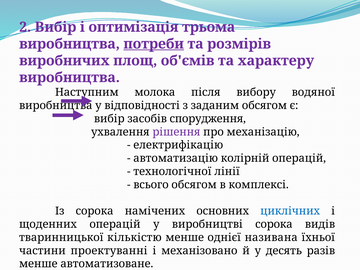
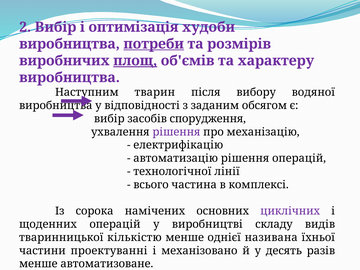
трьома: трьома -> худоби
площ underline: none -> present
молока: молока -> тварин
автоматизацію колірній: колірній -> рішення
всього обсягом: обсягом -> частина
циклічних colour: blue -> purple
виробництві сорока: сорока -> складу
